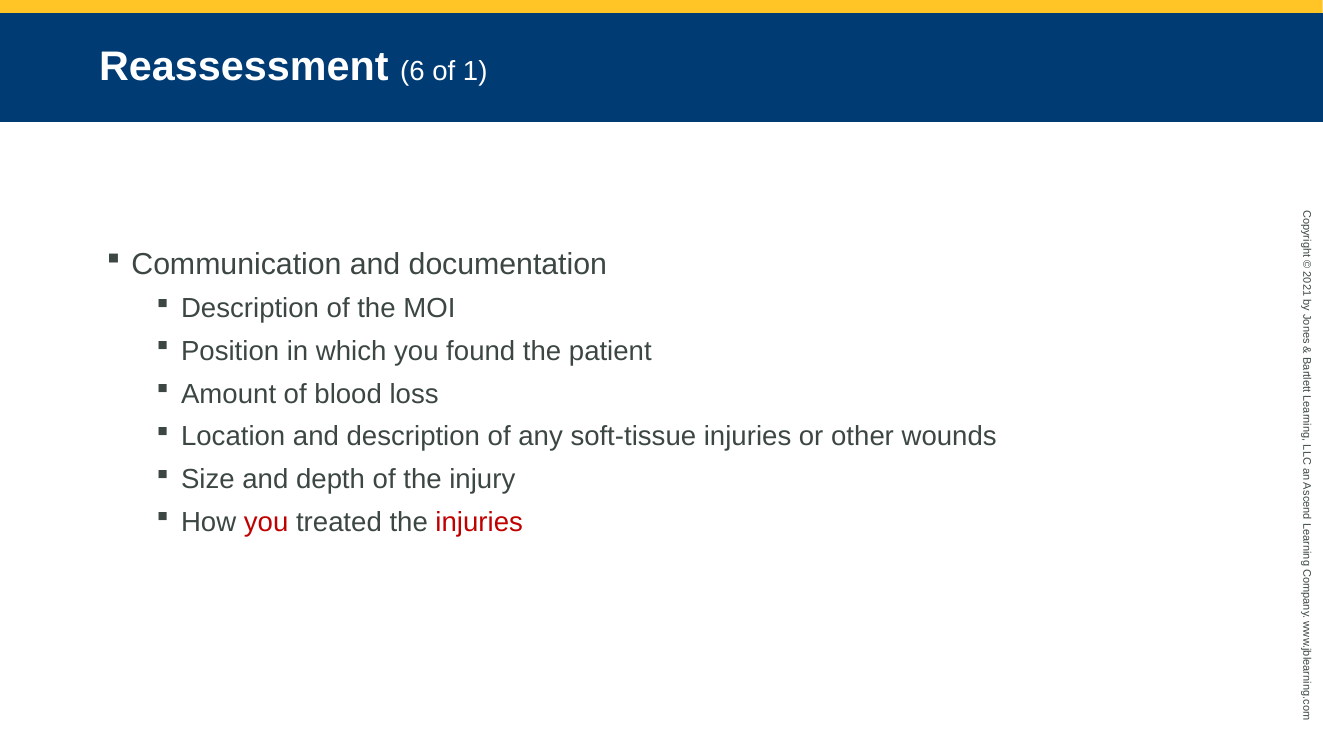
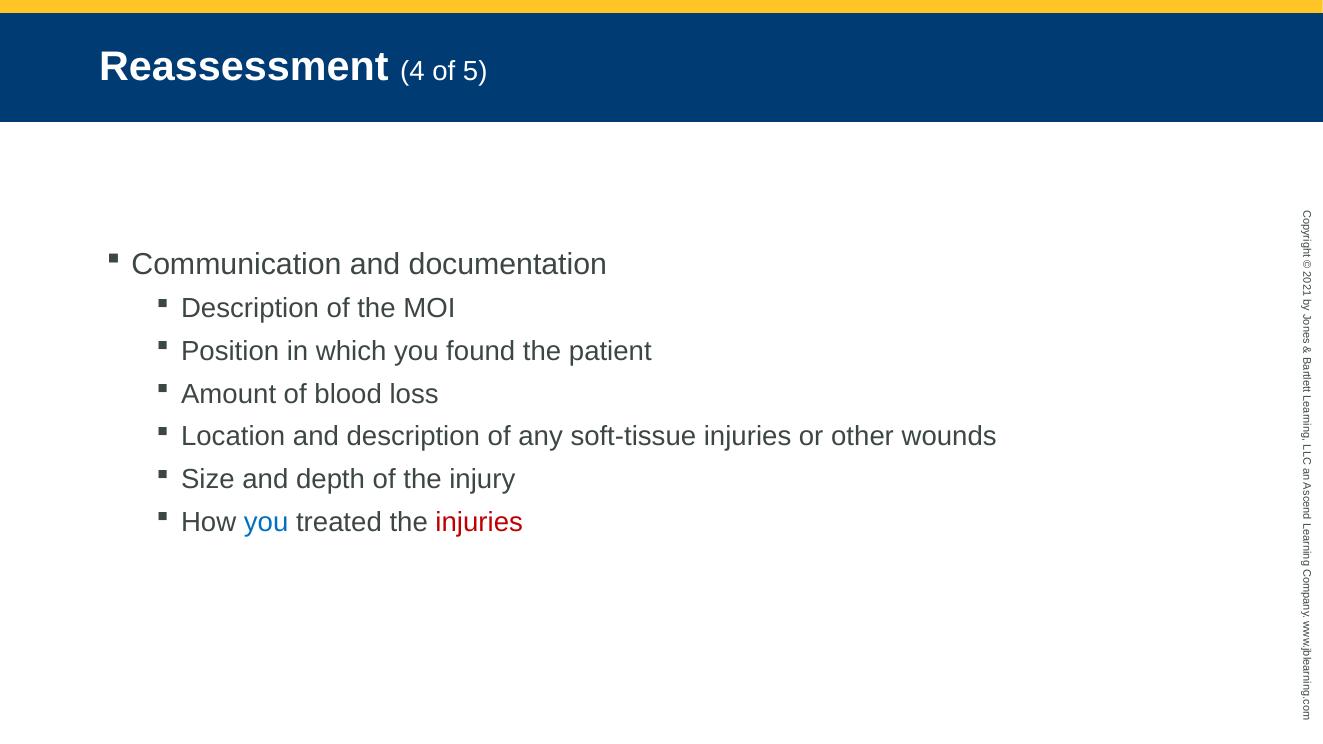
6: 6 -> 4
of 1: 1 -> 5
you at (266, 522) colour: red -> blue
